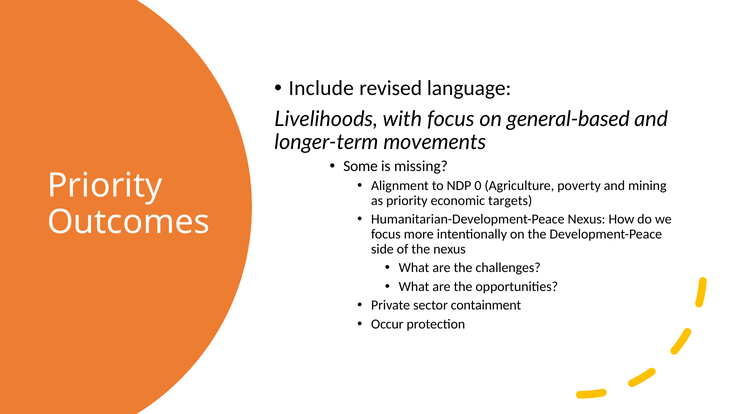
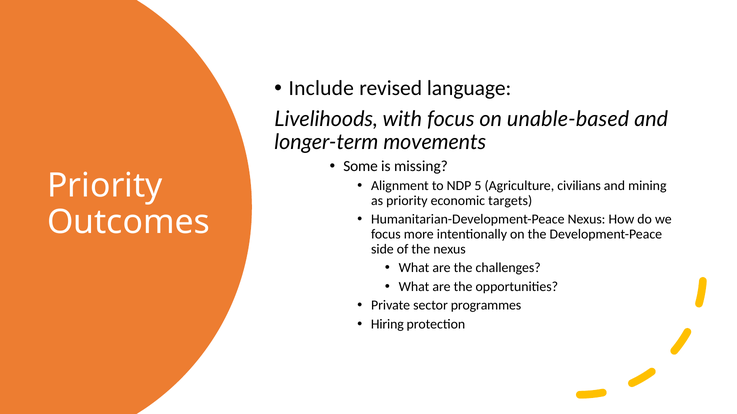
general-based: general-based -> unable-based
0: 0 -> 5
poverty: poverty -> civilians
containment: containment -> programmes
Occur: Occur -> Hiring
